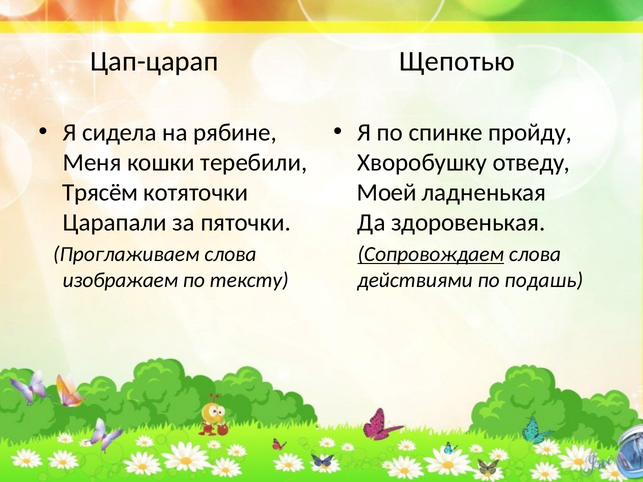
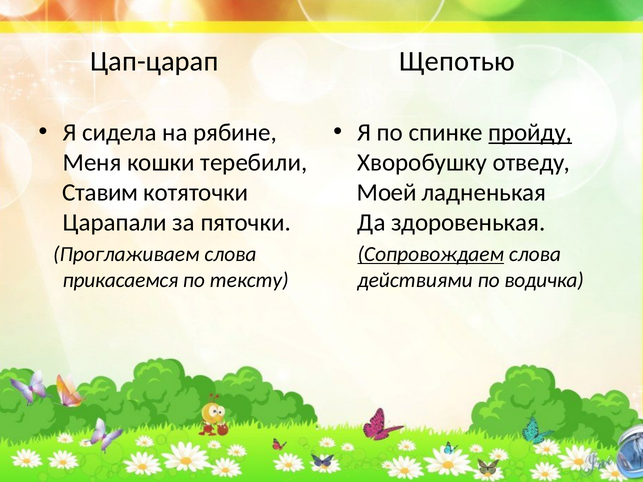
пройду underline: none -> present
Трясём: Трясём -> Ставим
изображаем: изображаем -> прикасаемся
подашь: подашь -> водичка
